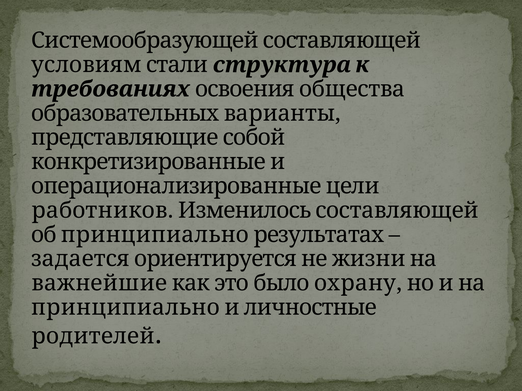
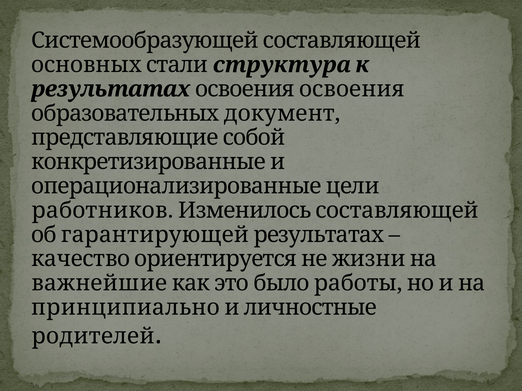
условиям: условиям -> основных
требованиях at (111, 89): требованиях -> результатах
освоения общества: общества -> освоения
варианты: варианты -> документ
об принципиально: принципиально -> гарантирующей
задается: задается -> качество
охрану: охрану -> работы
